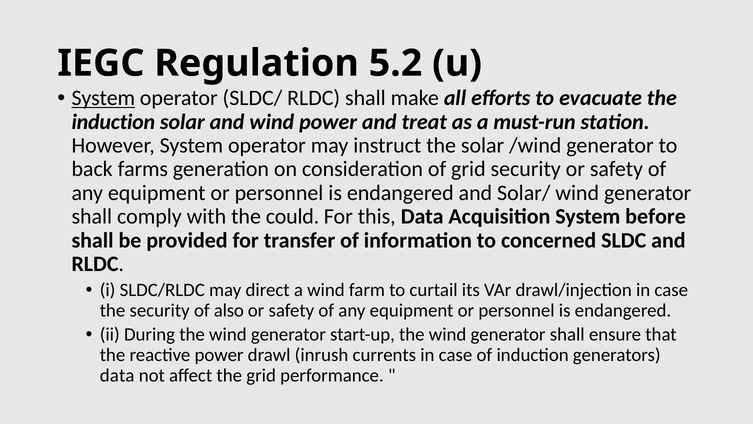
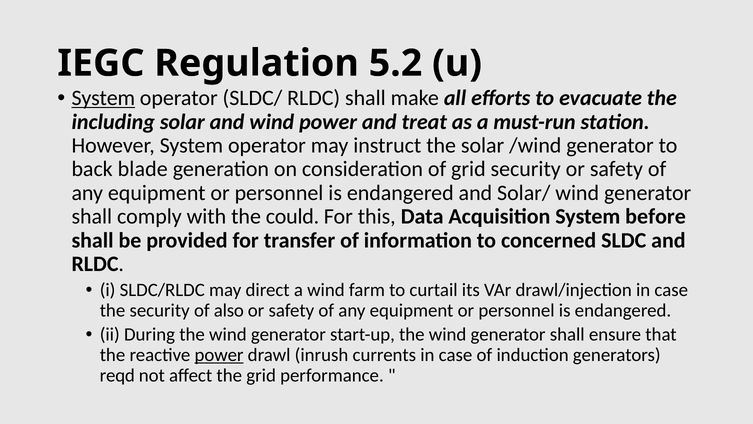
induction at (113, 122): induction -> including
farms: farms -> blade
power at (219, 355) underline: none -> present
data at (117, 375): data -> reqd
